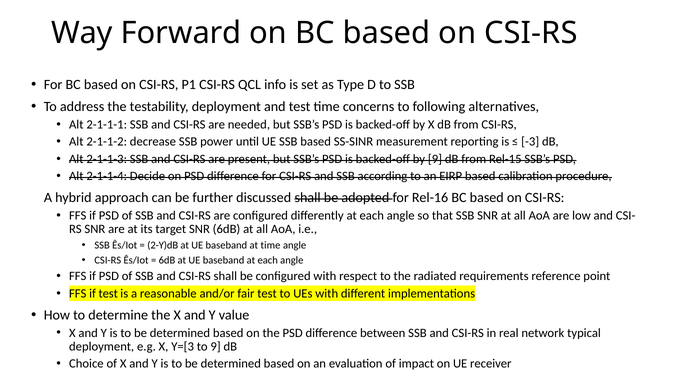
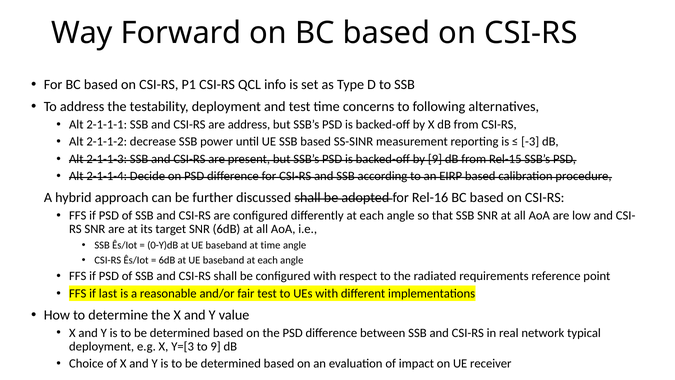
are needed: needed -> address
2-Y)dB: 2-Y)dB -> 0-Y)dB
if test: test -> last
